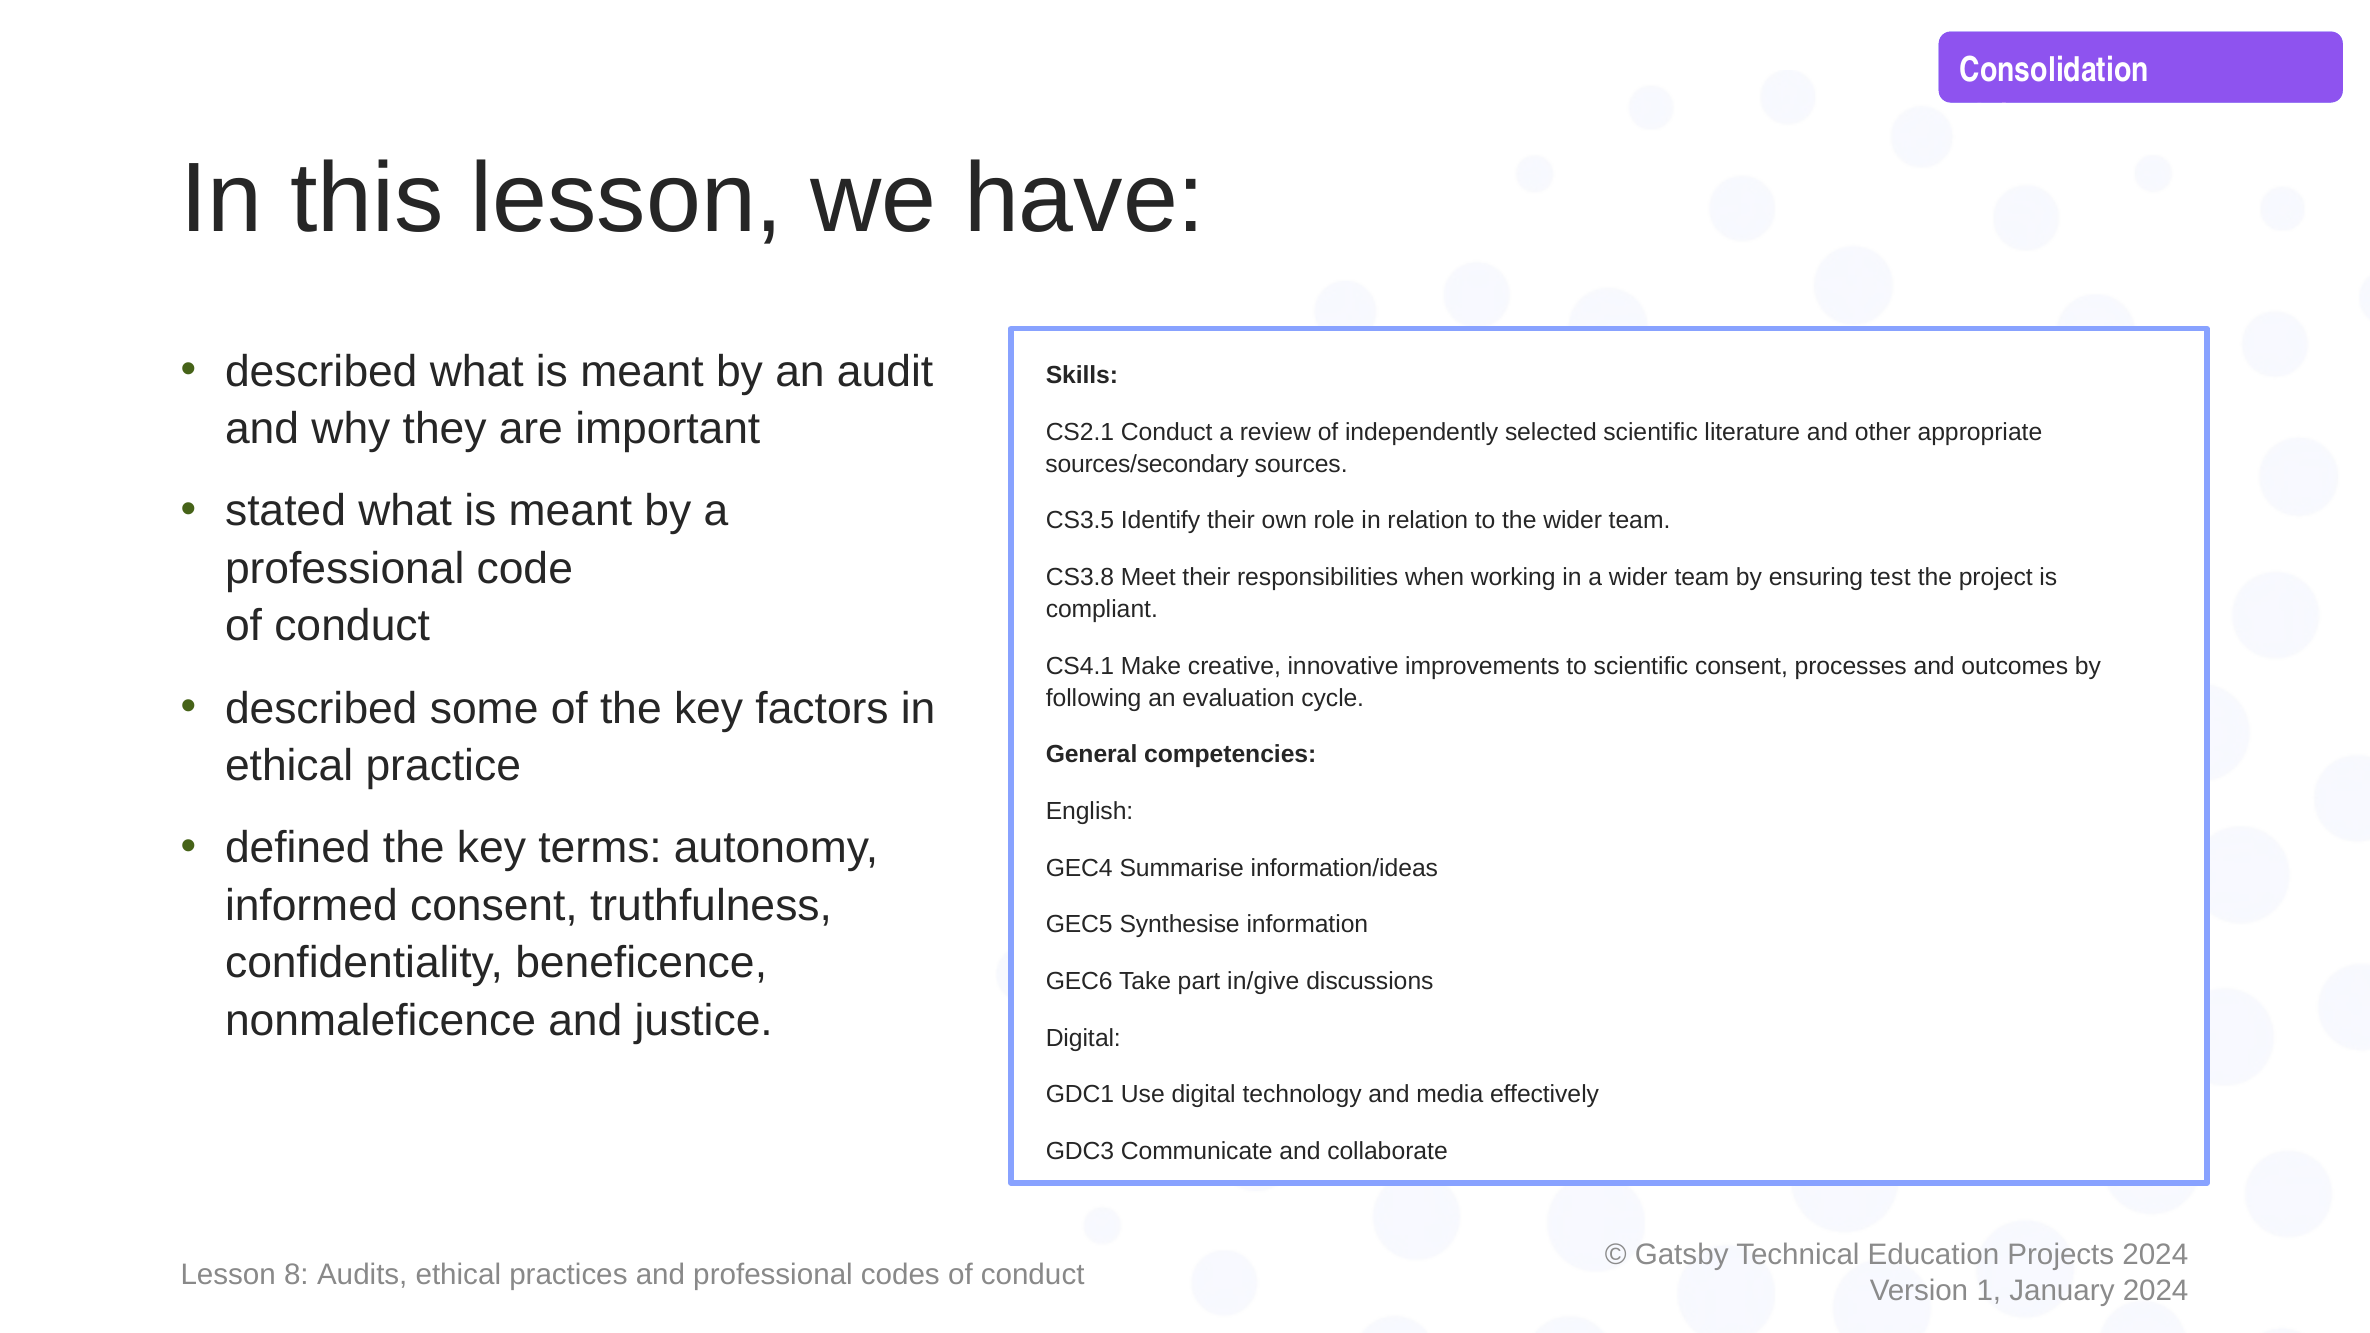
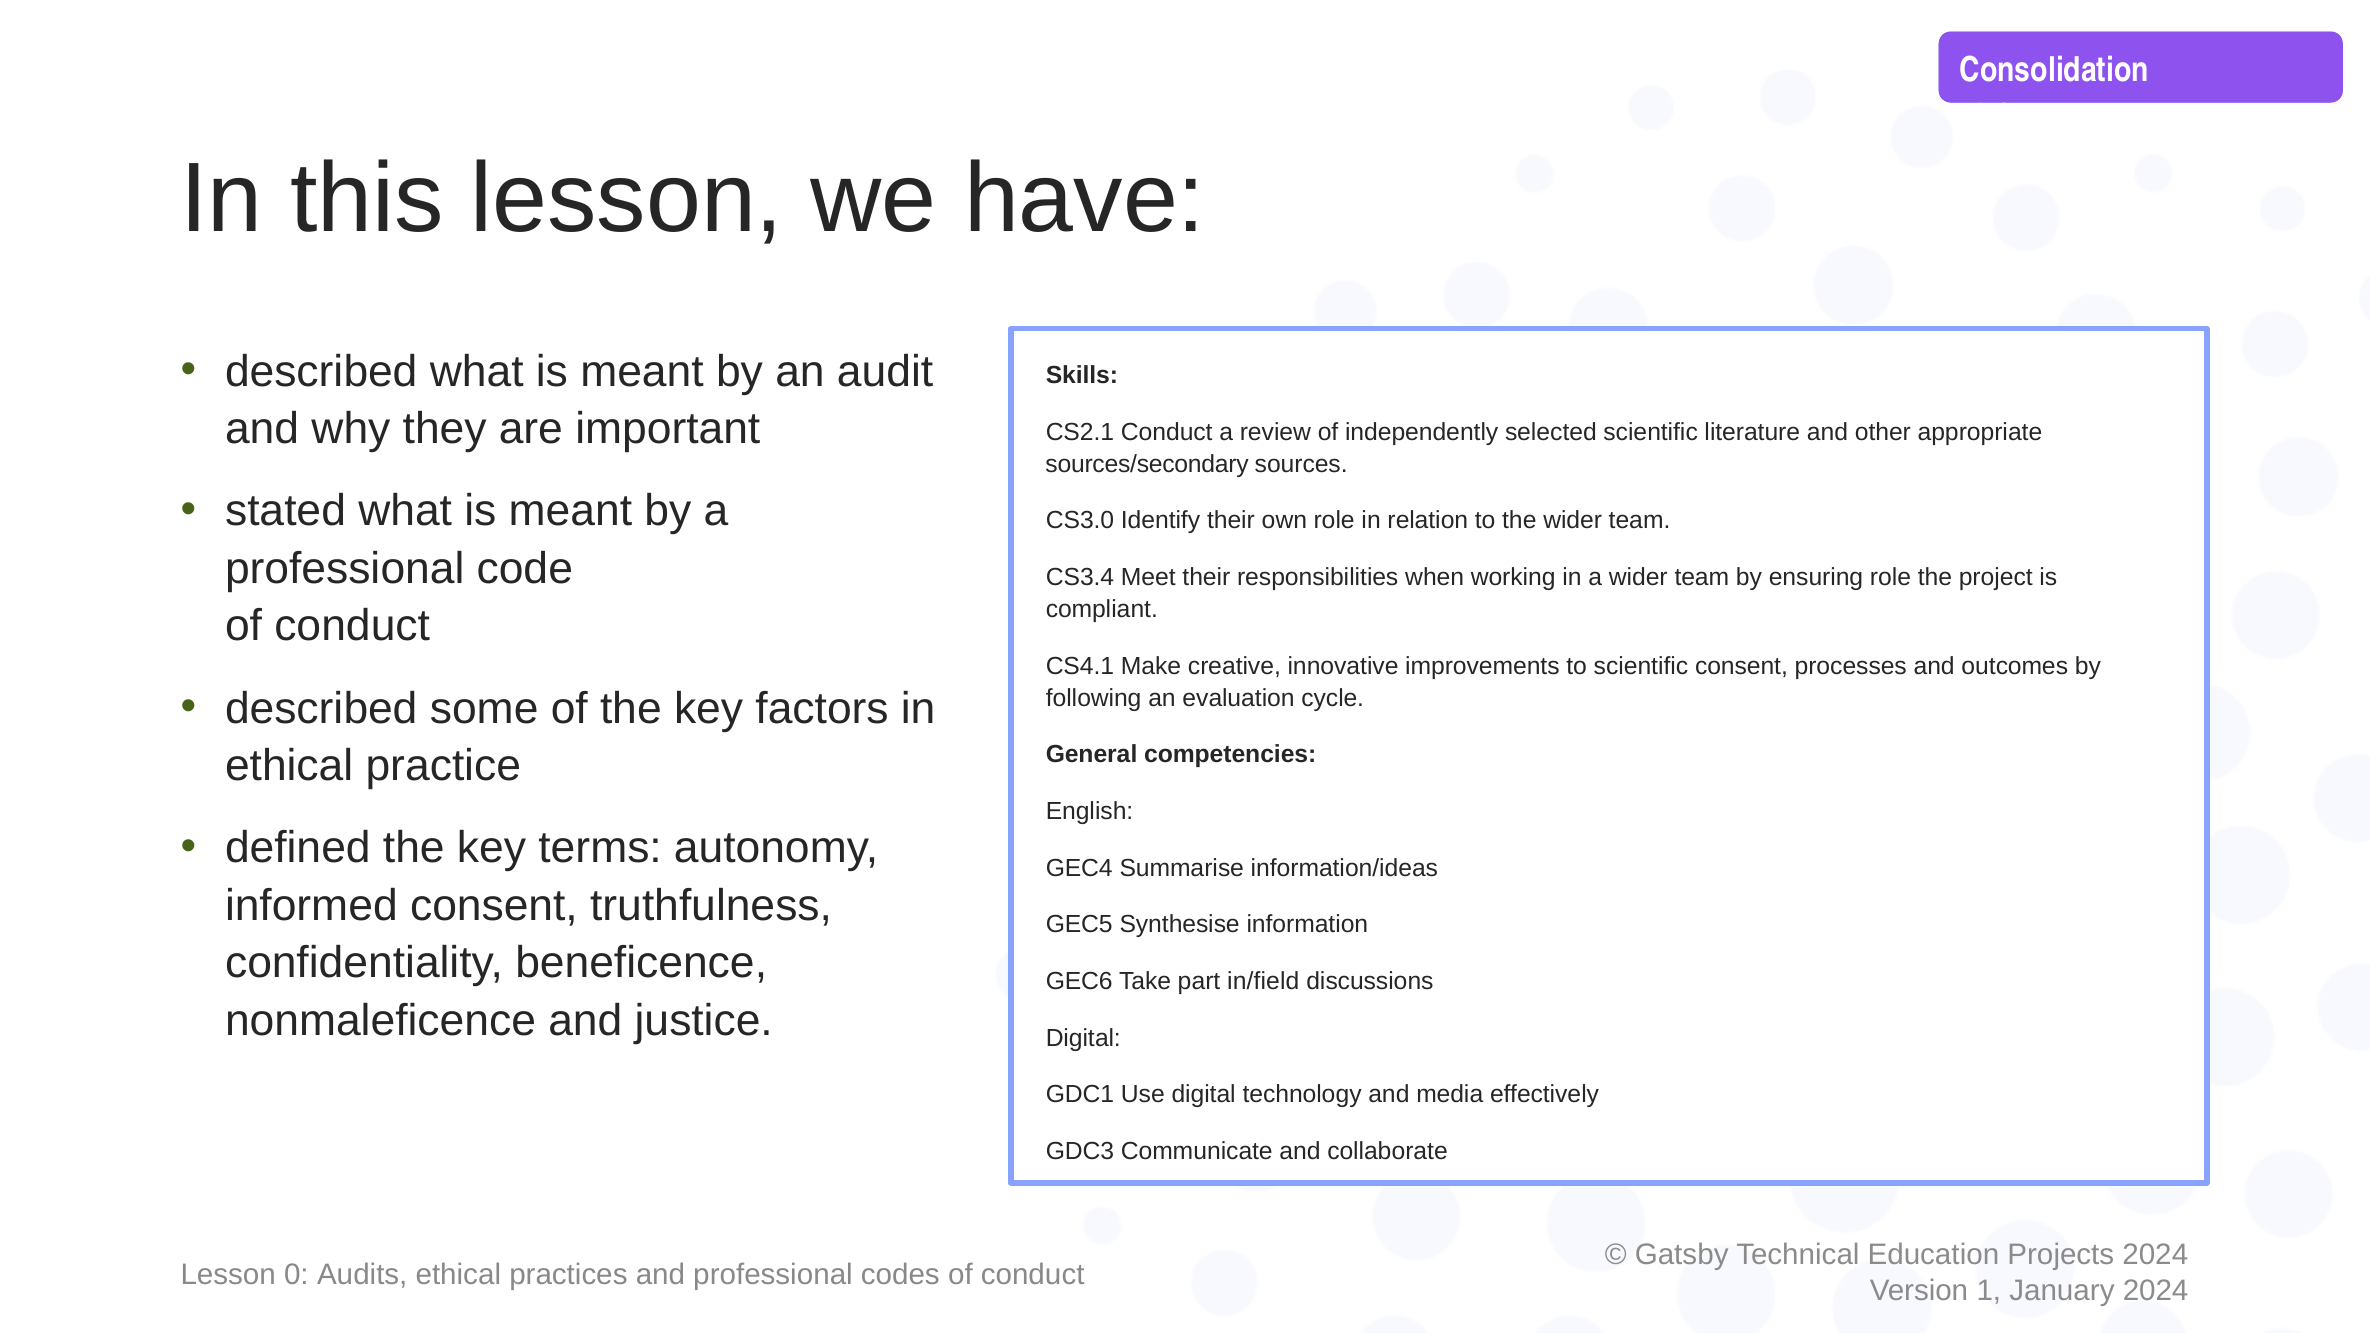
CS3.5: CS3.5 -> CS3.0
CS3.8: CS3.8 -> CS3.4
ensuring test: test -> role
in/give: in/give -> in/field
8: 8 -> 0
